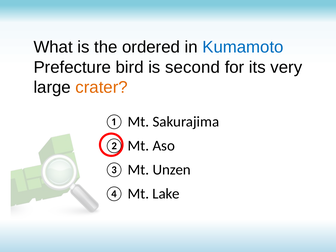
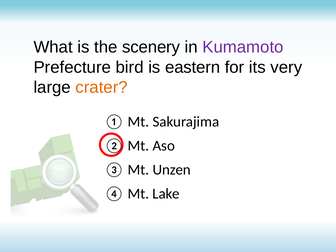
ordered: ordered -> scenery
Kumamoto colour: blue -> purple
second: second -> eastern
